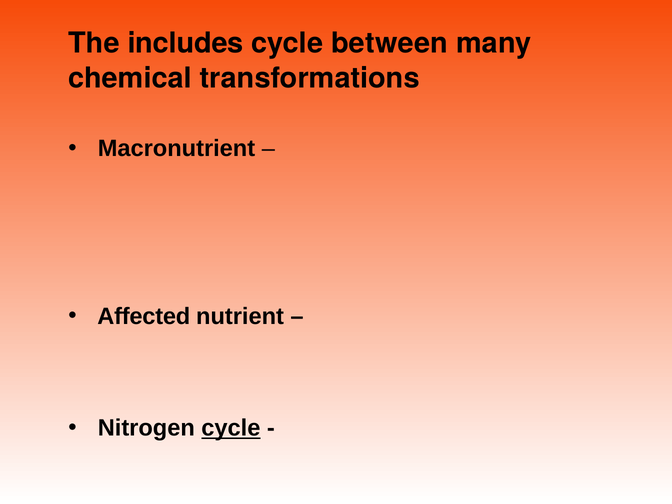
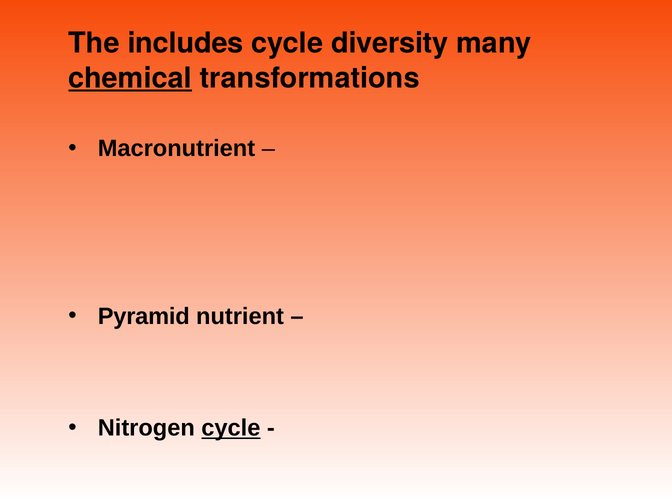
between: between -> diversity
chemical underline: none -> present
Affected: Affected -> Pyramid
